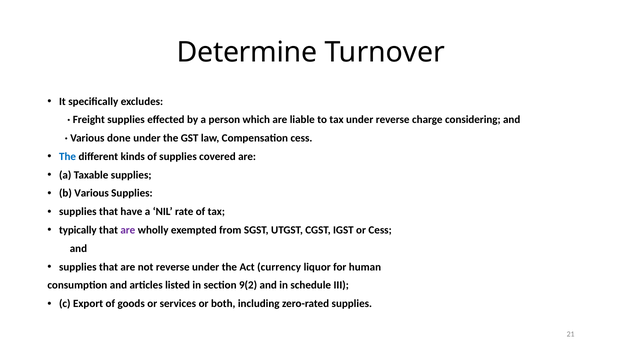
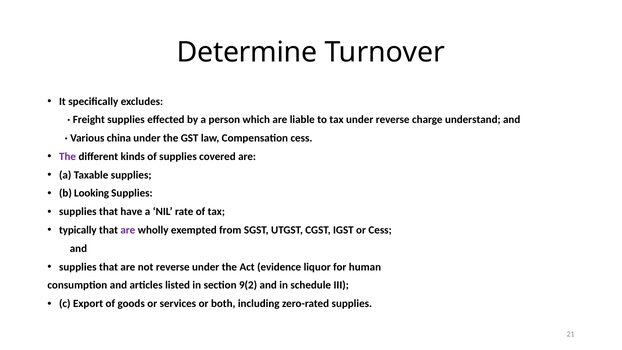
considering: considering -> understand
done: done -> china
The at (68, 156) colour: blue -> purple
b Various: Various -> Looking
currency: currency -> evidence
